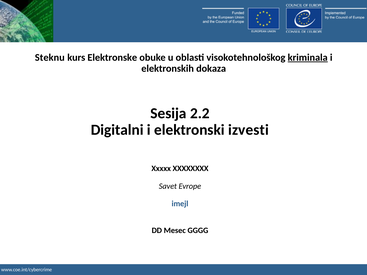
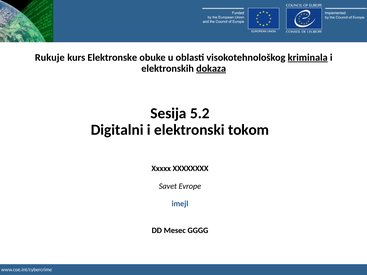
Steknu: Steknu -> Rukuje
dokaza underline: none -> present
2.2: 2.2 -> 5.2
izvesti: izvesti -> tokom
